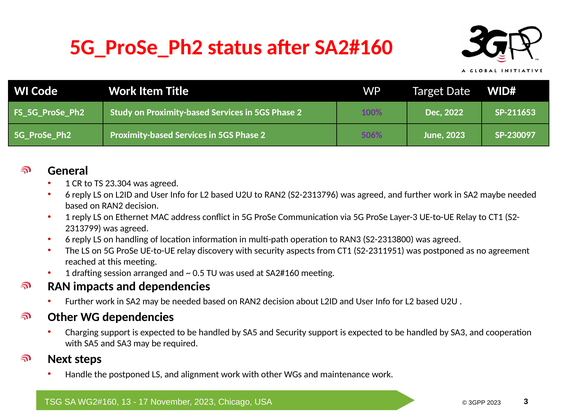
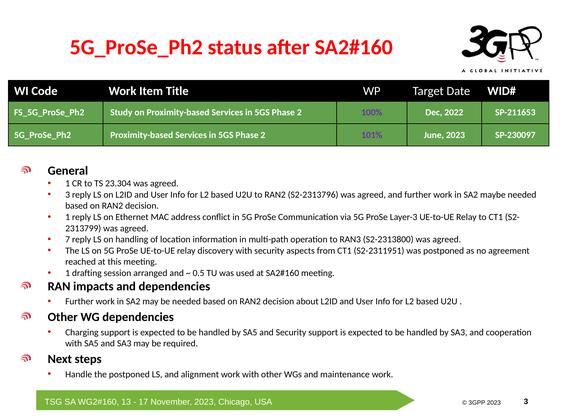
506%: 506% -> 101%
6 at (68, 195): 6 -> 3
6 at (68, 240): 6 -> 7
